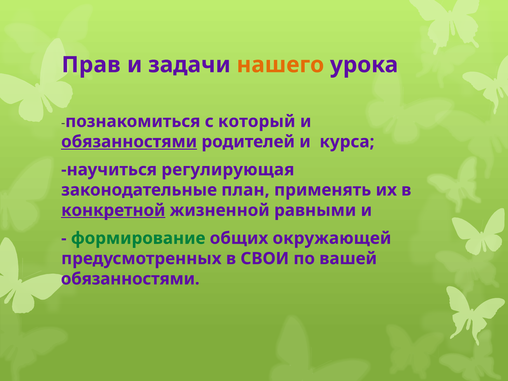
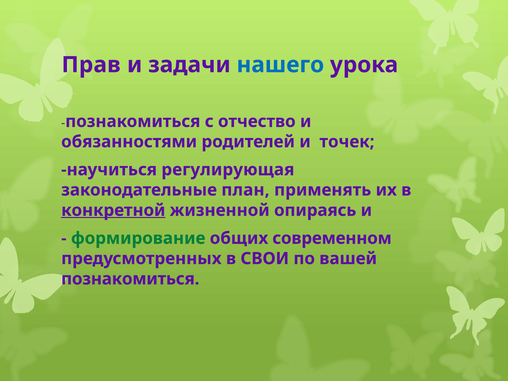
нашего colour: orange -> blue
который: который -> отчество
обязанностями at (129, 142) underline: present -> none
курса: курса -> точек
равными: равными -> опираясь
окружающей: окружающей -> современном
обязанностями at (130, 279): обязанностями -> познакомиться
